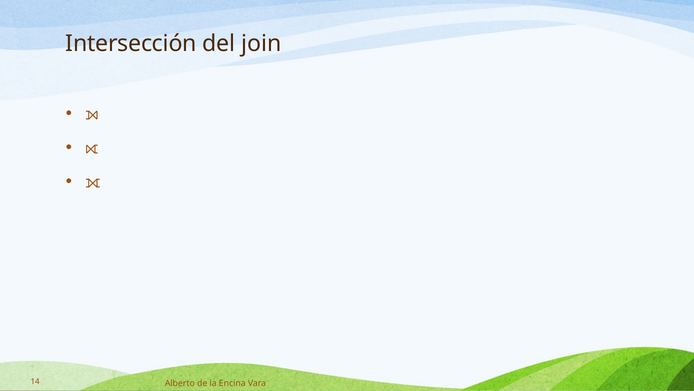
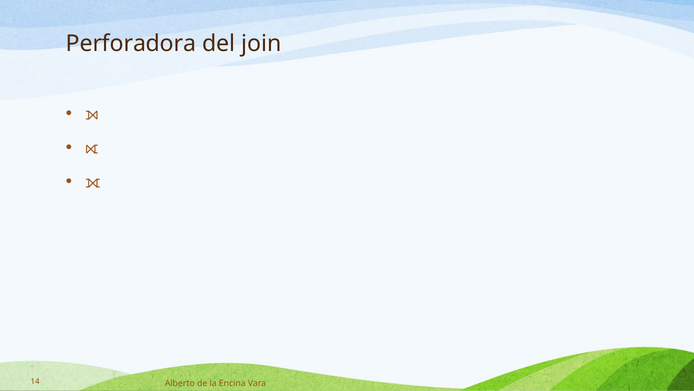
Intersección: Intersección -> Perforadora
